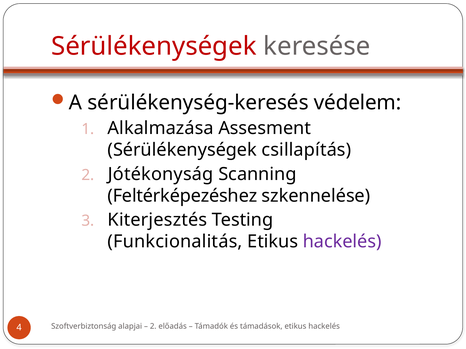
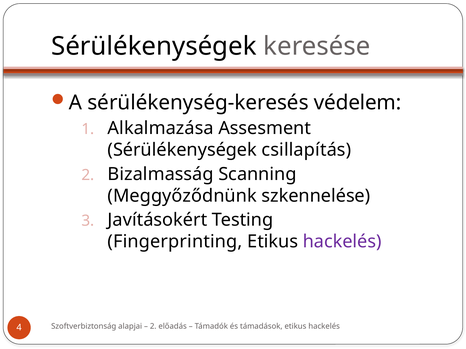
Sérülékenységek at (154, 46) colour: red -> black
Jótékonyság: Jótékonyság -> Bizalmasság
Feltérképezéshez: Feltérképezéshez -> Meggyőződnünk
Kiterjesztés: Kiterjesztés -> Javításokért
Funkcionalitás: Funkcionalitás -> Fingerprinting
